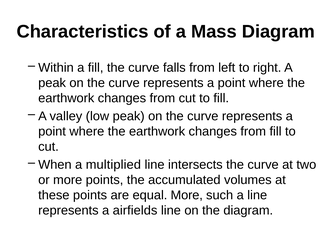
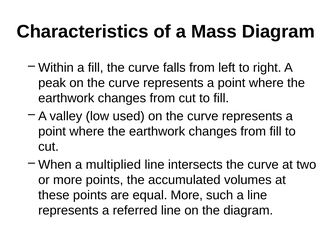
low peak: peak -> used
airfields: airfields -> referred
